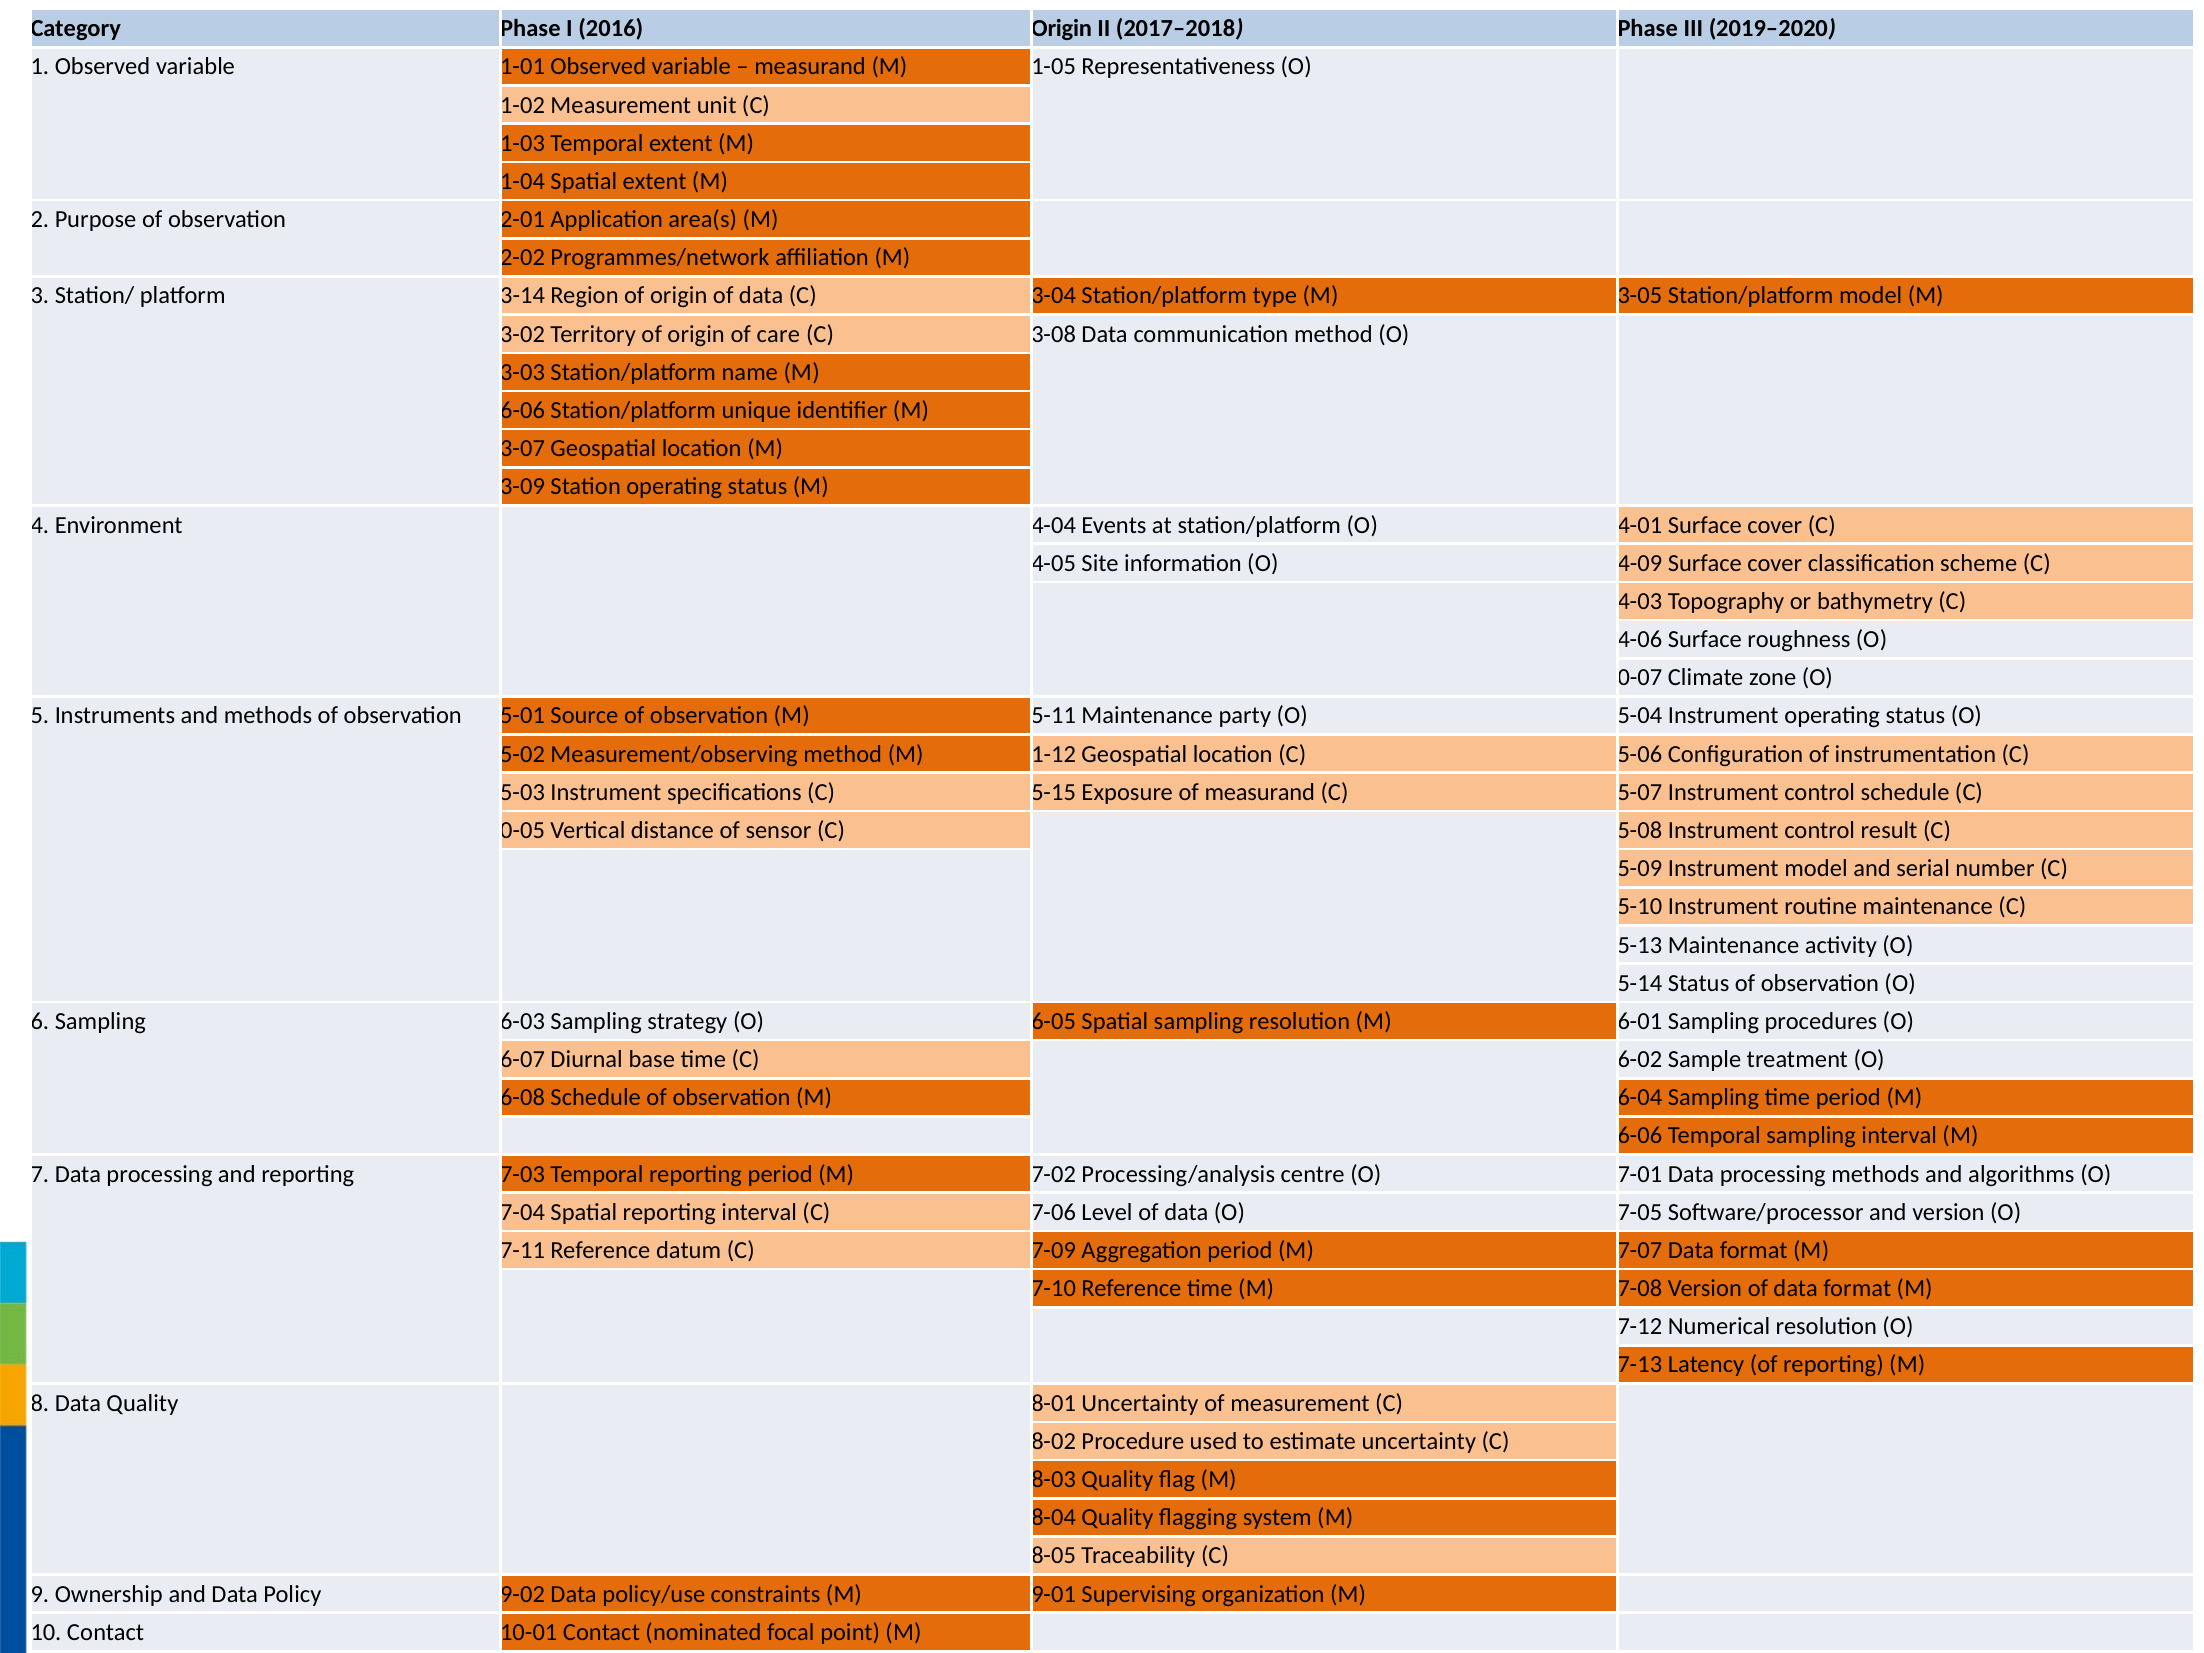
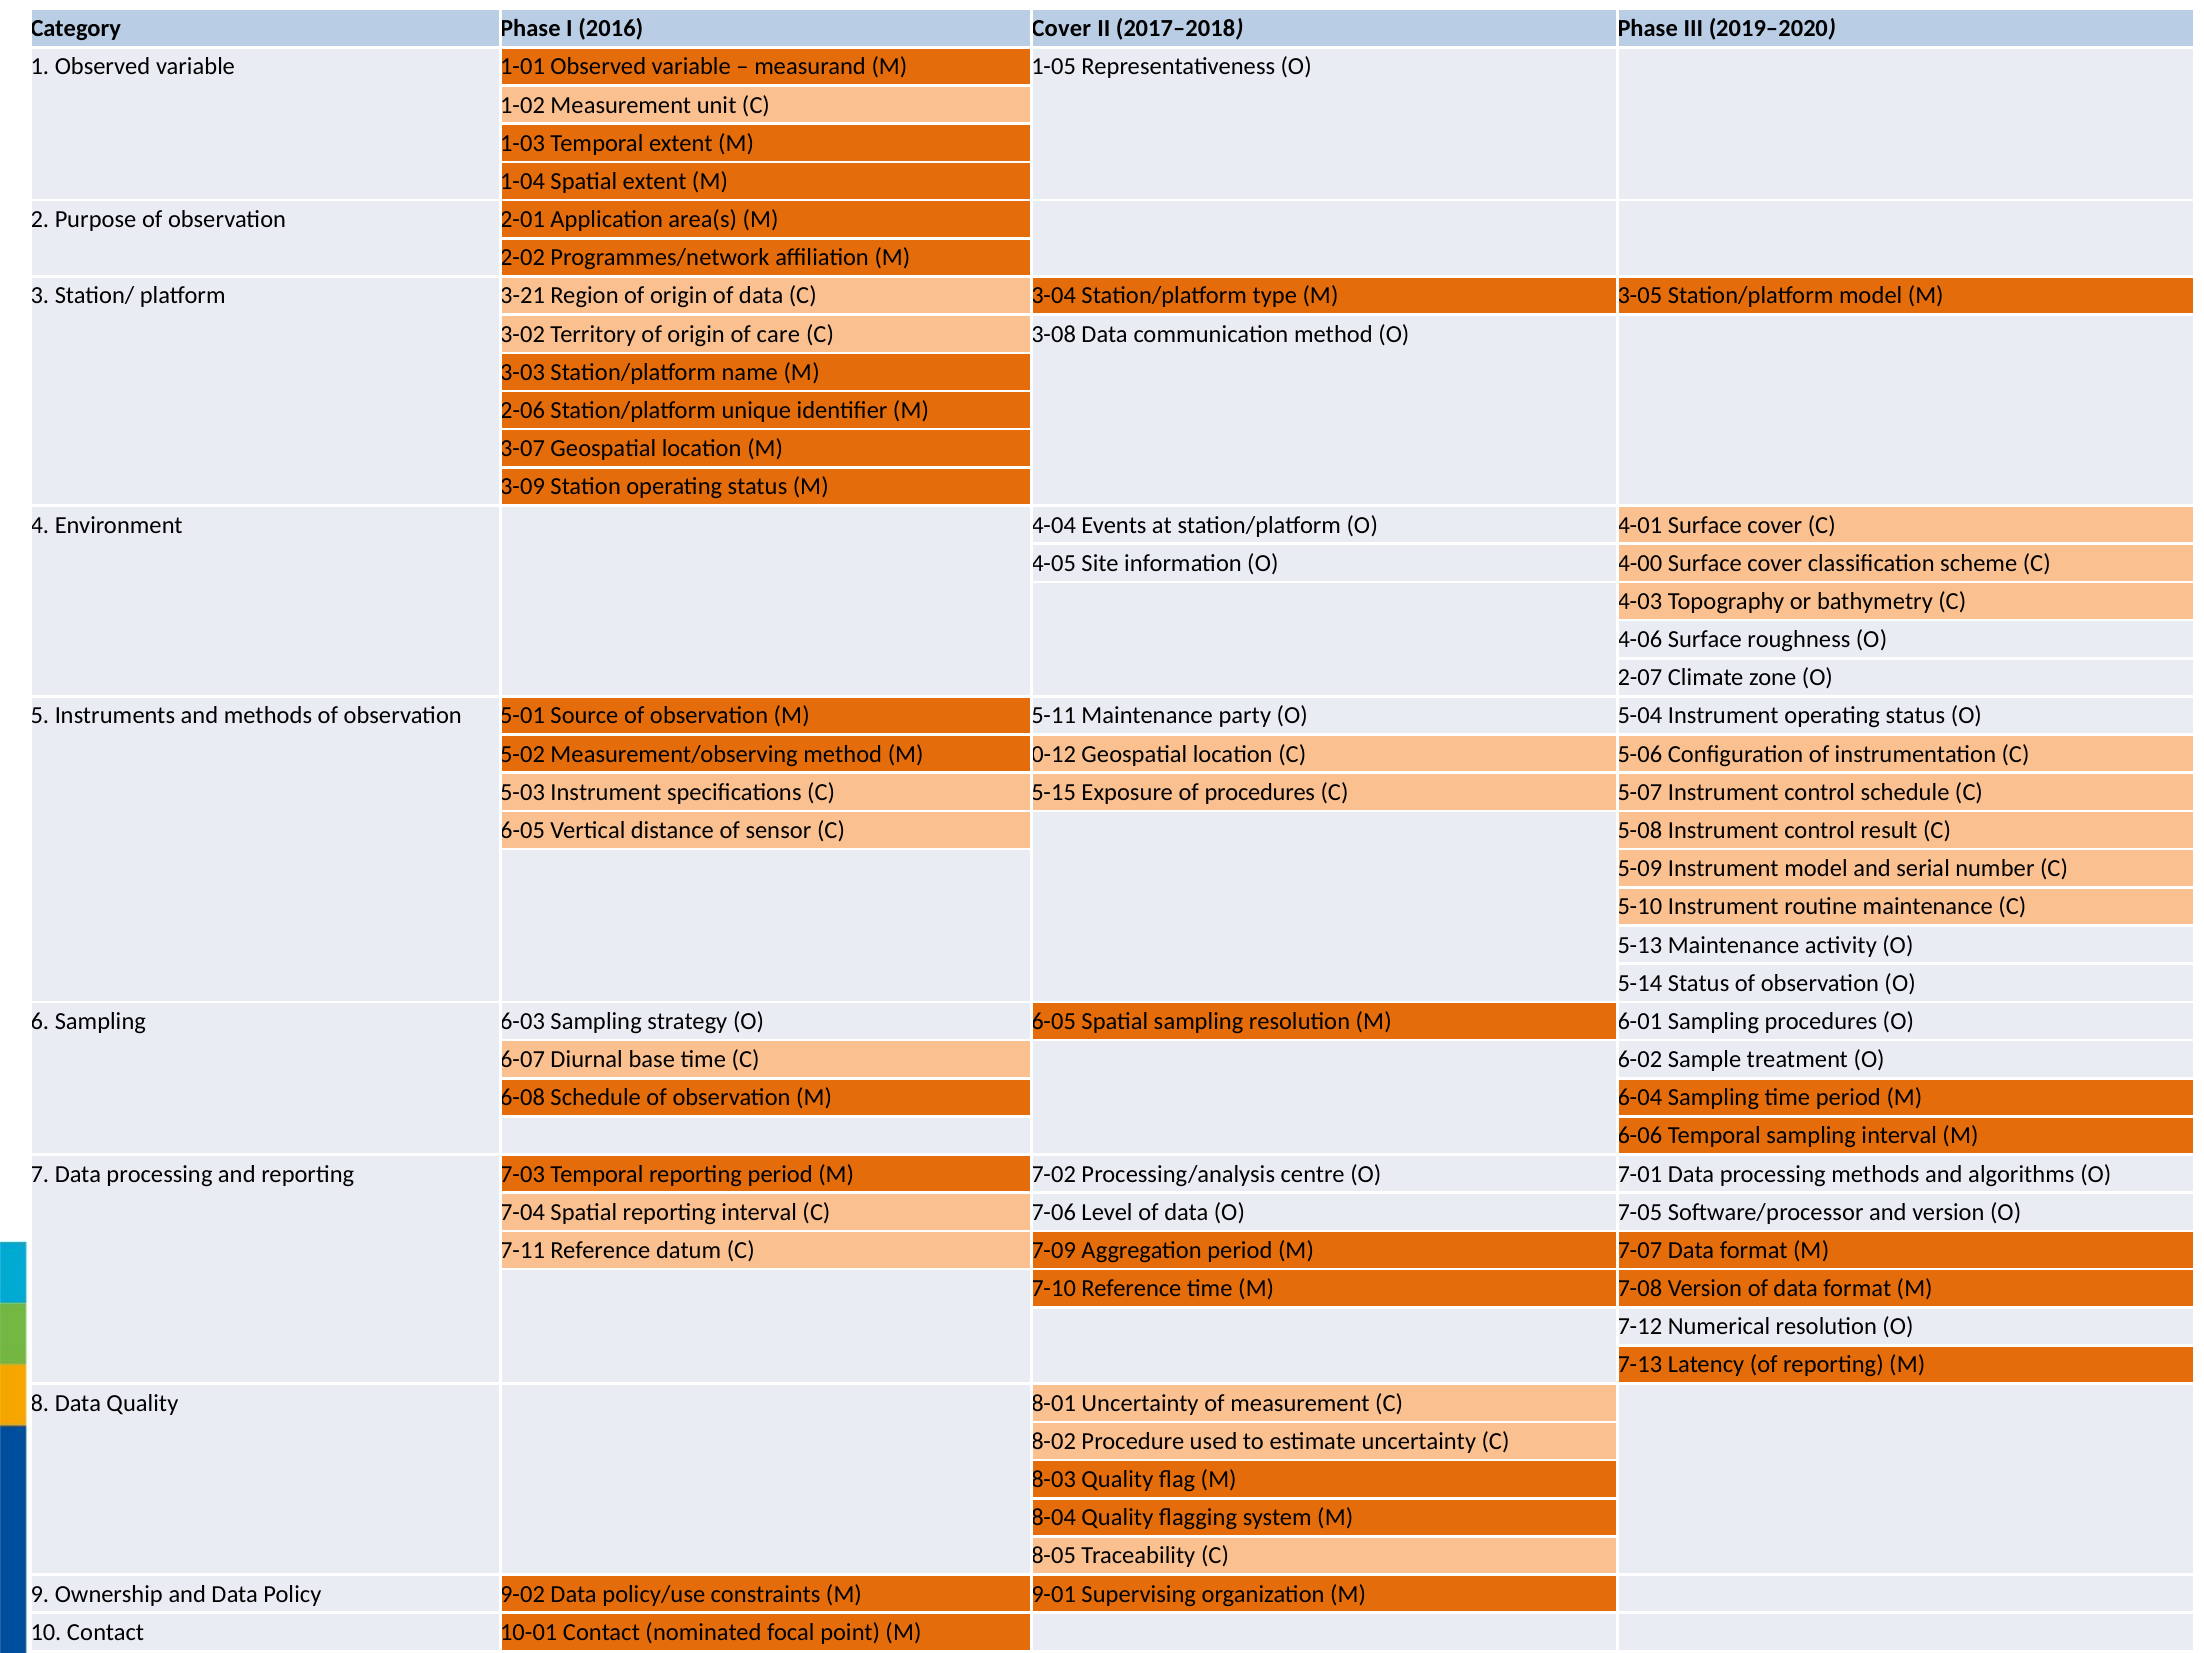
2016 Origin: Origin -> Cover
3-14: 3-14 -> 3-21
6-06 at (523, 410): 6-06 -> 2-06
4-09: 4-09 -> 4-00
0-07: 0-07 -> 2-07
1-12: 1-12 -> 0-12
of measurand: measurand -> procedures
0-05 at (523, 830): 0-05 -> 6-05
